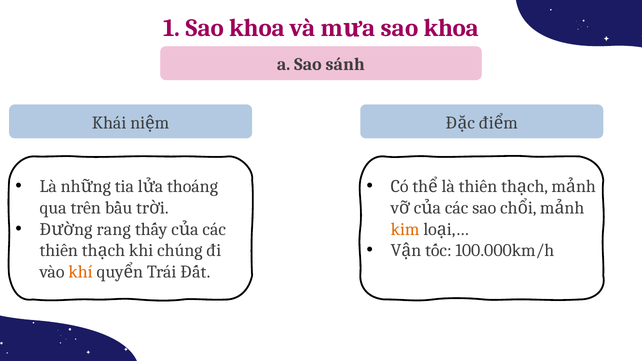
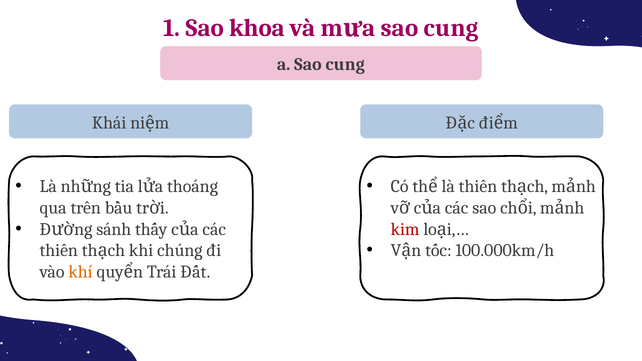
khoa at (451, 28): khoa -> cung
sánh at (345, 64): sánh -> cung
rang: rang -> sánh
kim colour: orange -> red
